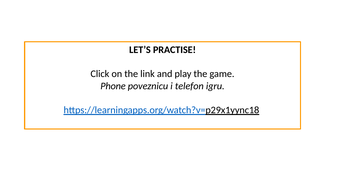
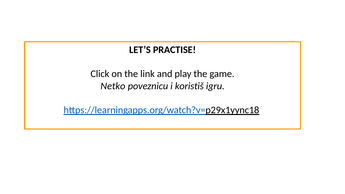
Phone: Phone -> Netko
telefon: telefon -> koristiš
